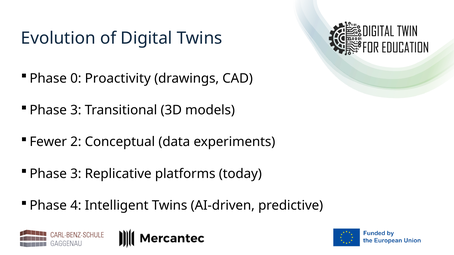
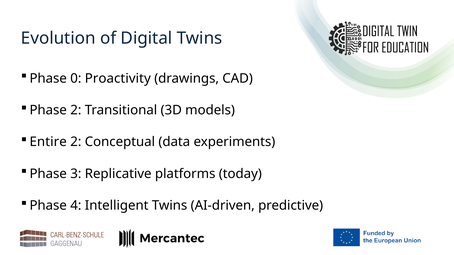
3 at (76, 110): 3 -> 2
Fewer: Fewer -> Entire
